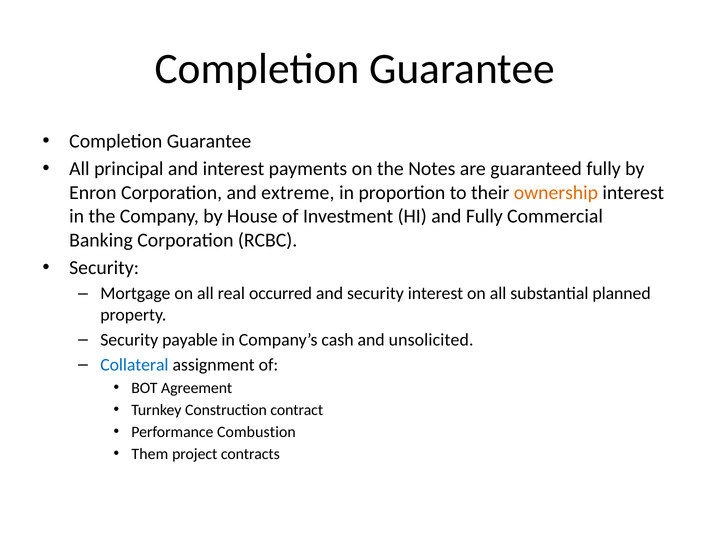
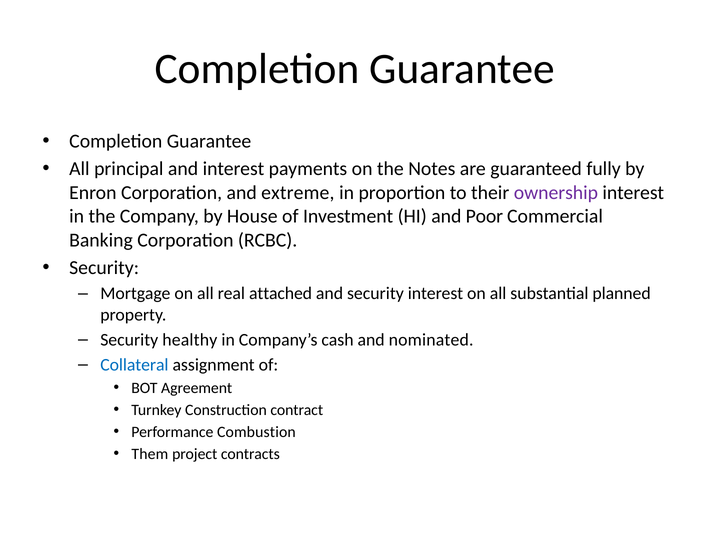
ownership colour: orange -> purple
and Fully: Fully -> Poor
occurred: occurred -> attached
payable: payable -> healthy
unsolicited: unsolicited -> nominated
